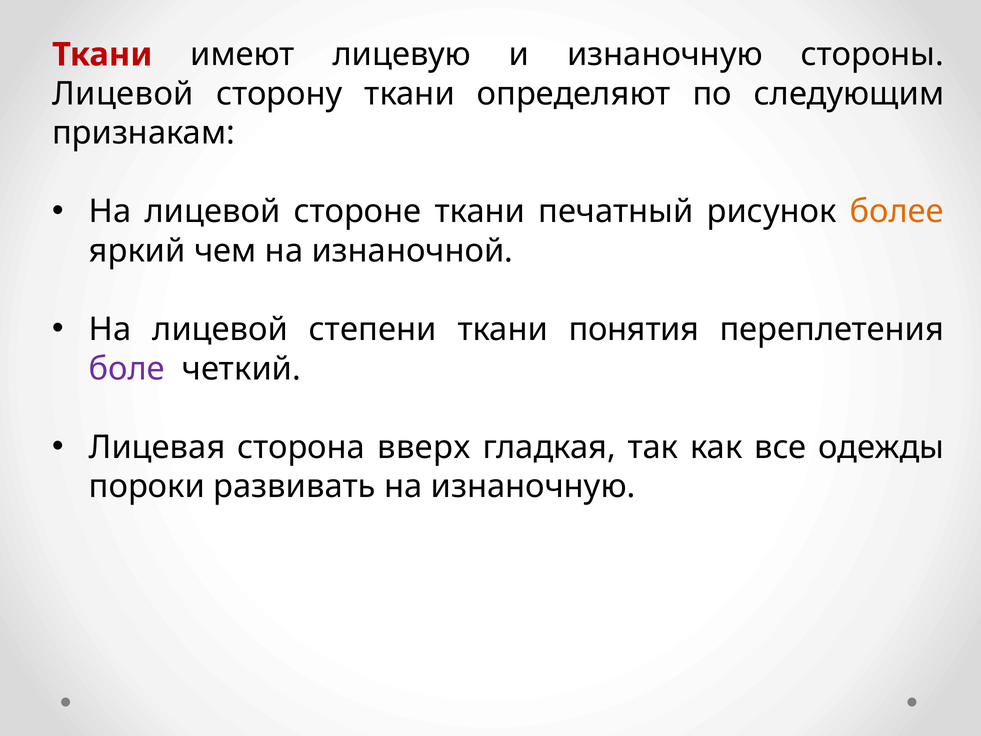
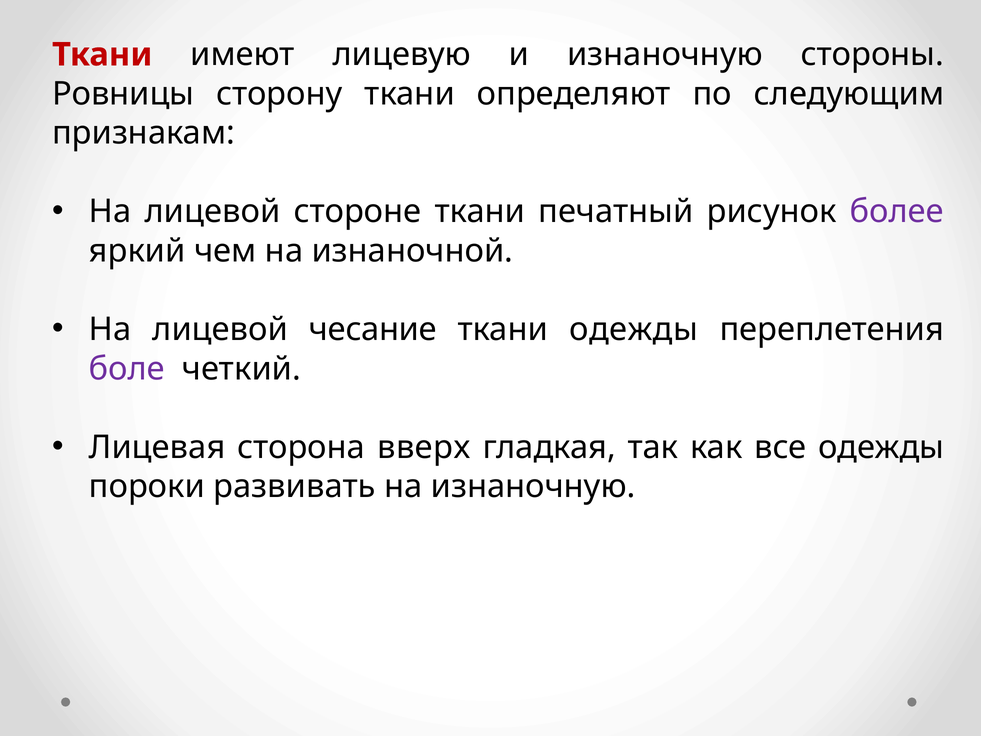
Лицевой at (123, 94): Лицевой -> Ровницы
более colour: orange -> purple
степени: степени -> чесание
ткани понятия: понятия -> одежды
